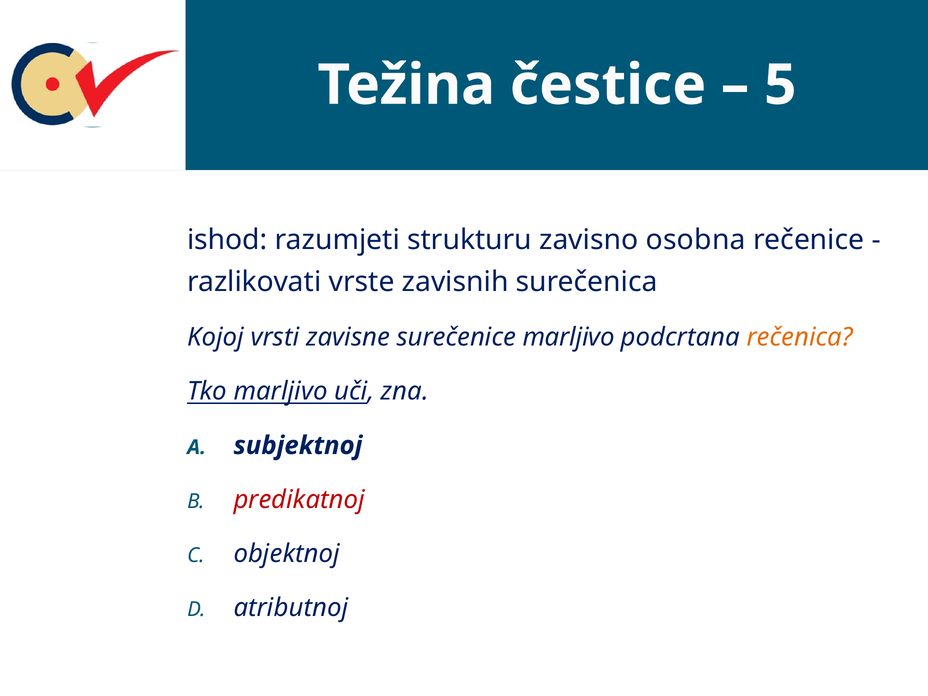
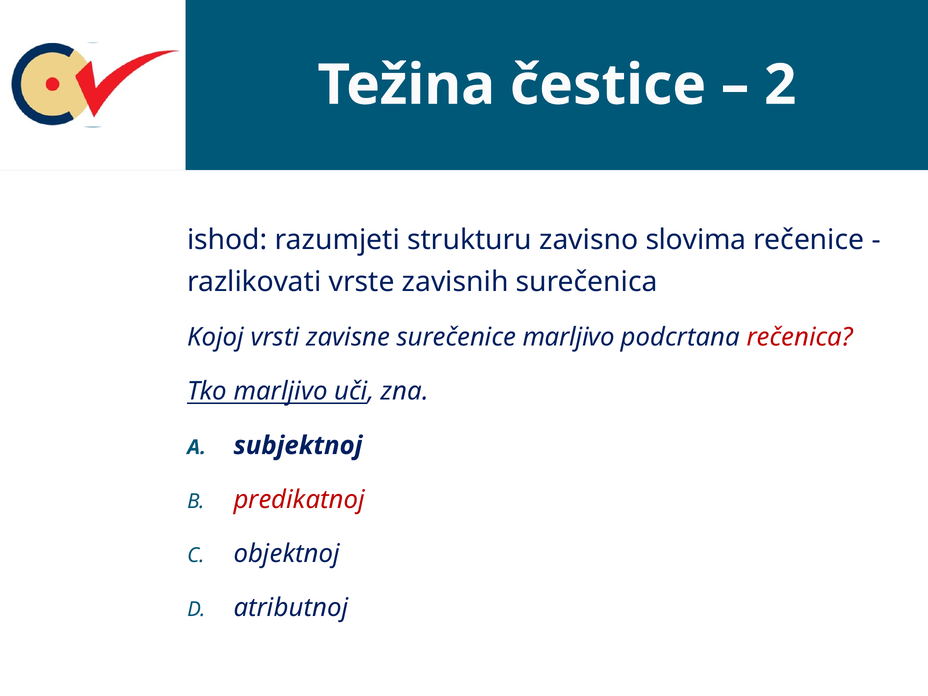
5: 5 -> 2
osobna: osobna -> slovima
rečenica colour: orange -> red
